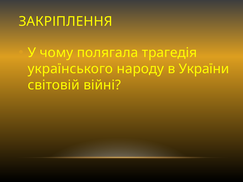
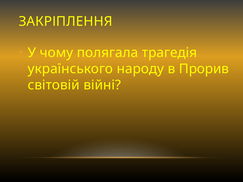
України: України -> Прорив
